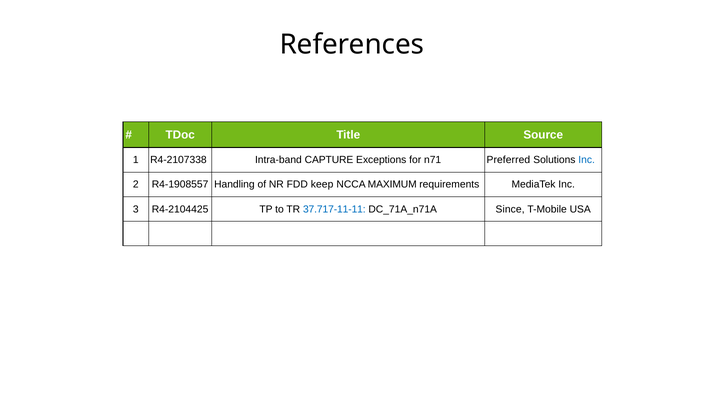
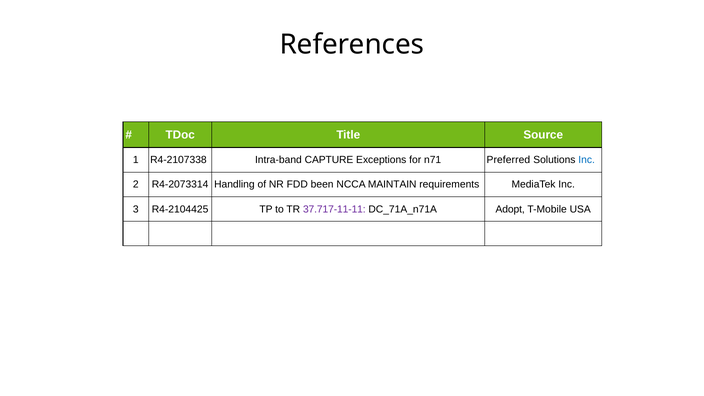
R4-1908557: R4-1908557 -> R4-2073314
keep: keep -> been
MAXIMUM: MAXIMUM -> MAINTAIN
37.717-11-11 colour: blue -> purple
Since: Since -> Adopt
